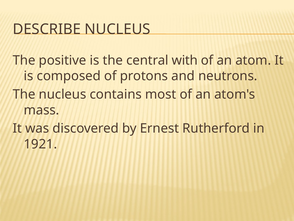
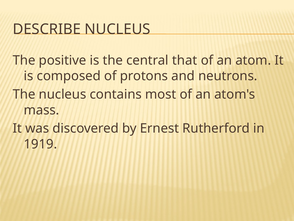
with: with -> that
1921: 1921 -> 1919
